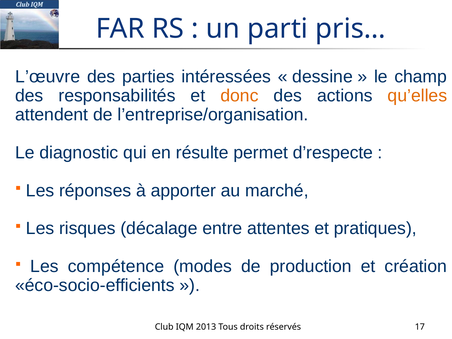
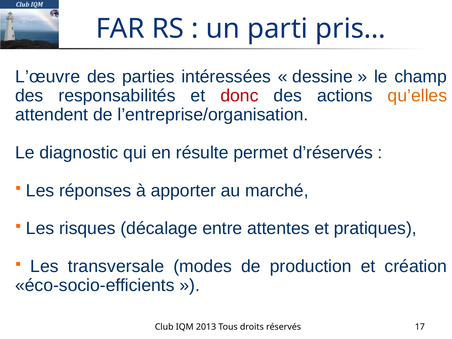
donc colour: orange -> red
d’respecte: d’respecte -> d’réservés
compétence: compétence -> transversale
